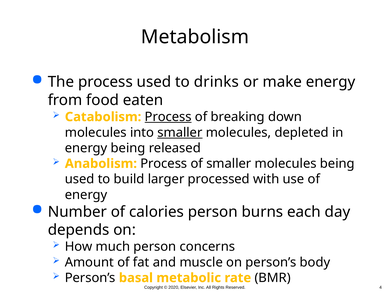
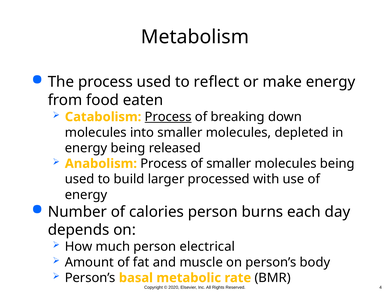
drinks: drinks -> reflect
smaller at (180, 133) underline: present -> none
concerns: concerns -> electrical
